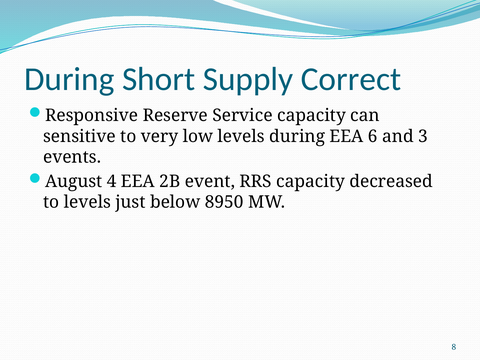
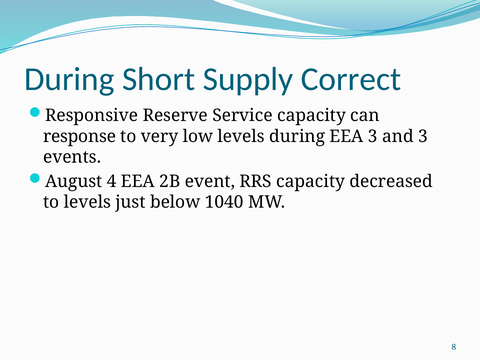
sensitive: sensitive -> response
EEA 6: 6 -> 3
8950: 8950 -> 1040
